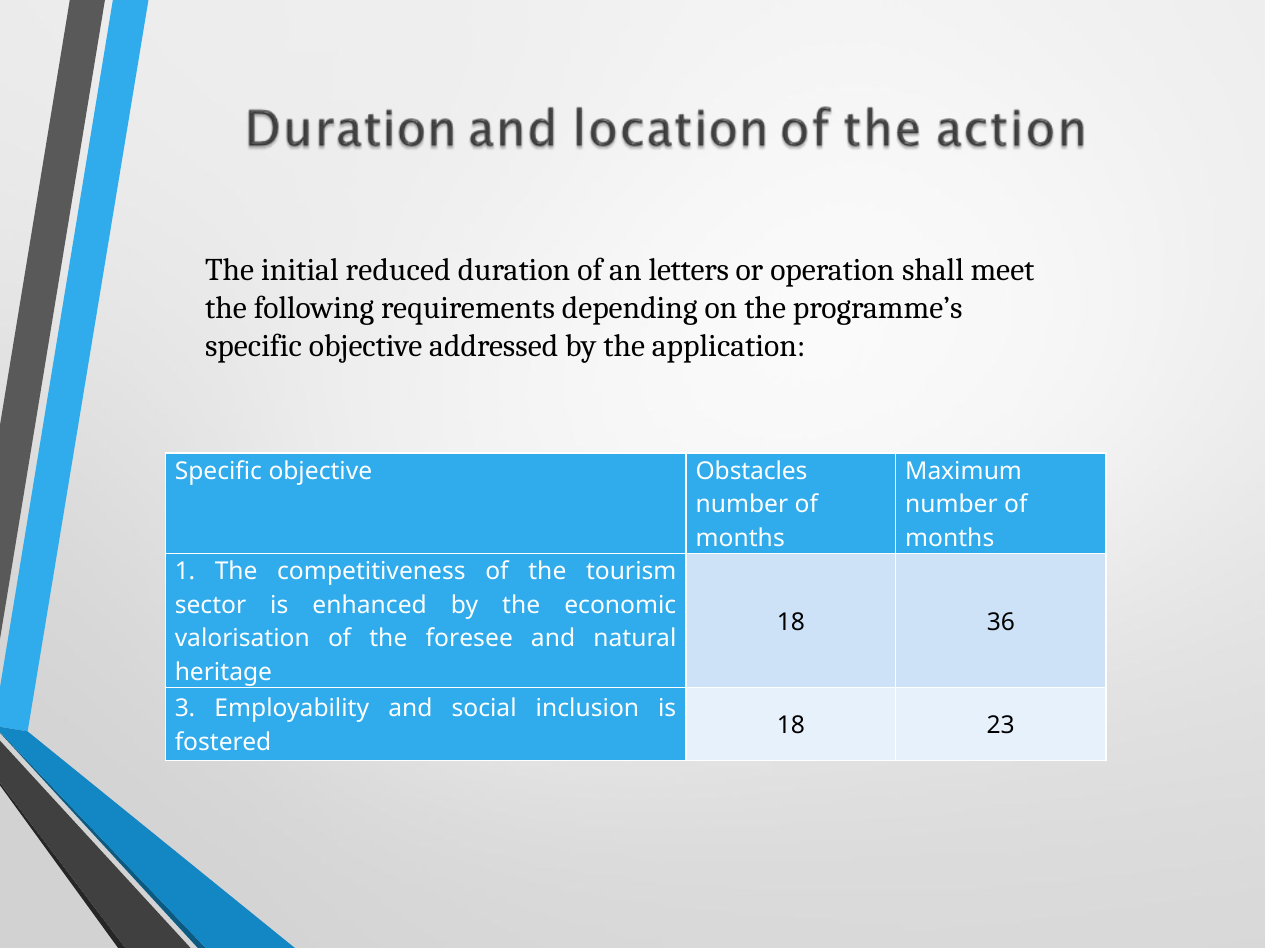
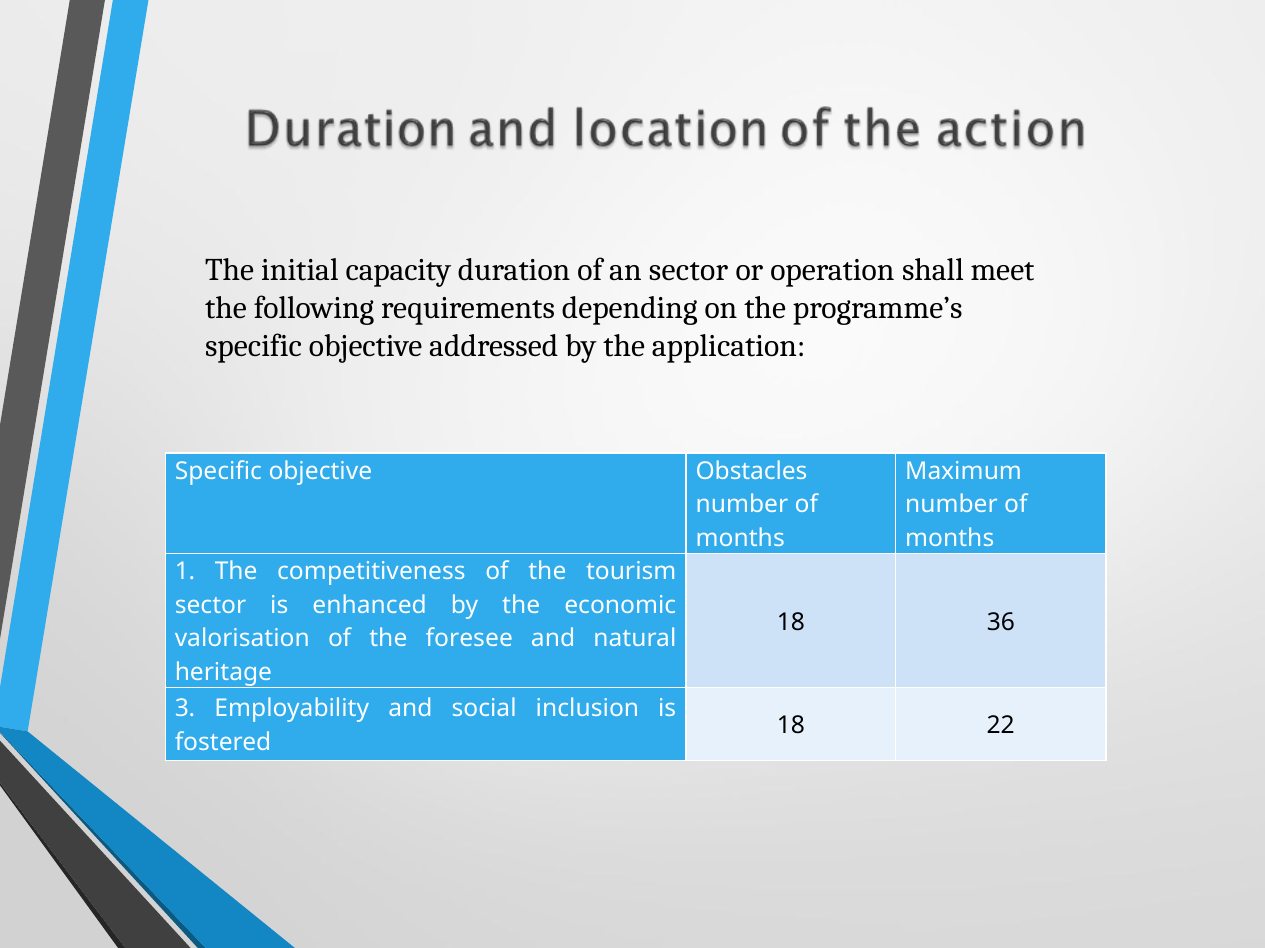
reduced: reduced -> capacity
an letters: letters -> sector
23: 23 -> 22
